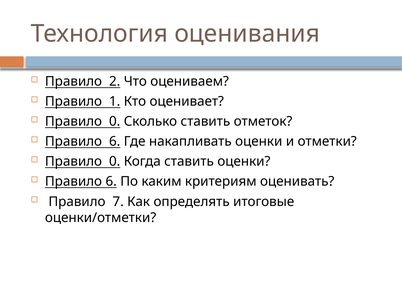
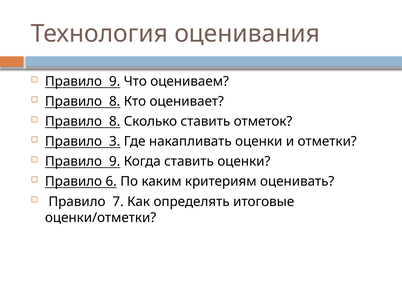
2 at (115, 81): 2 -> 9
1 at (115, 101): 1 -> 8
0 at (115, 121): 0 -> 8
6 at (115, 141): 6 -> 3
0 at (115, 161): 0 -> 9
